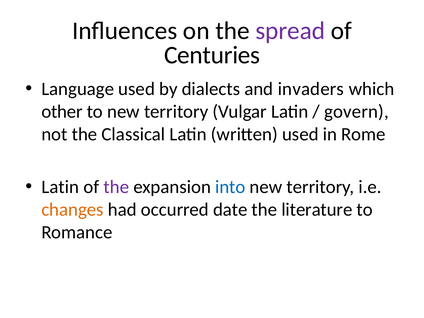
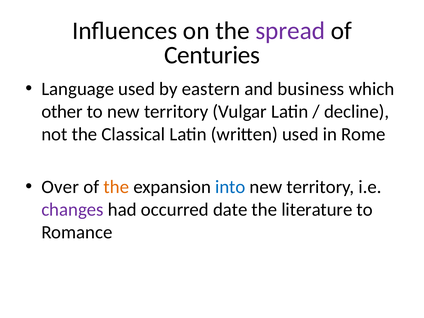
dialects: dialects -> eastern
invaders: invaders -> business
govern: govern -> decline
Latin at (60, 187): Latin -> Over
the at (116, 187) colour: purple -> orange
changes colour: orange -> purple
